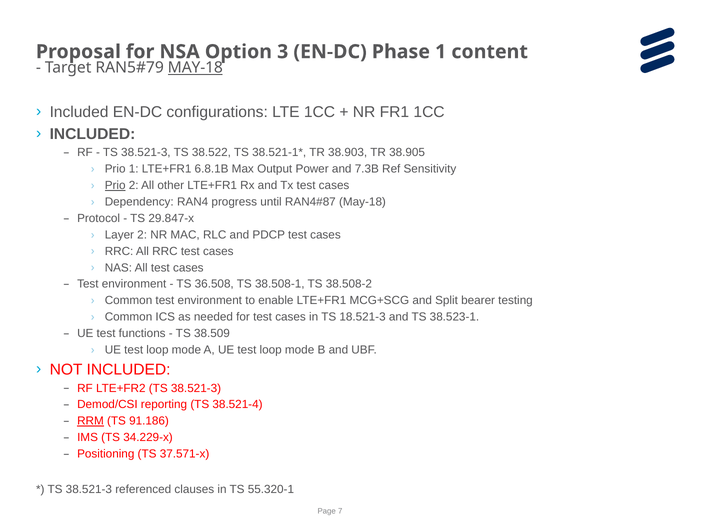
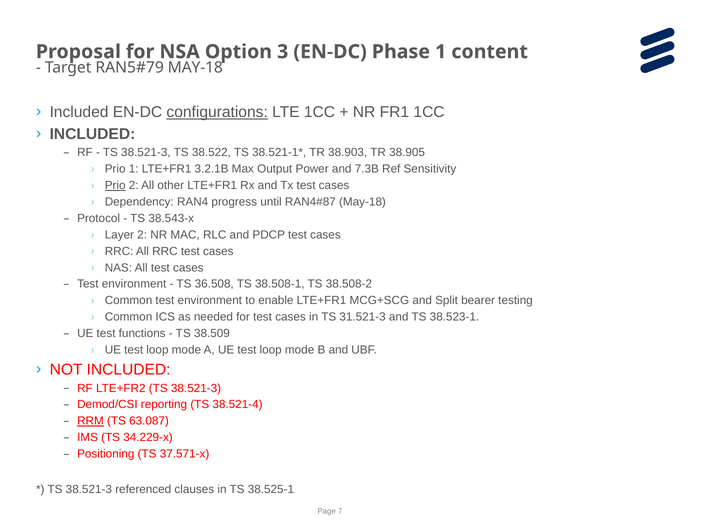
MAY-18 at (195, 68) underline: present -> none
configurations underline: none -> present
6.8.1B: 6.8.1B -> 3.2.1B
29.847-x: 29.847-x -> 38.543-x
18.521-3: 18.521-3 -> 31.521-3
91.186: 91.186 -> 63.087
55.320-1: 55.320-1 -> 38.525-1
